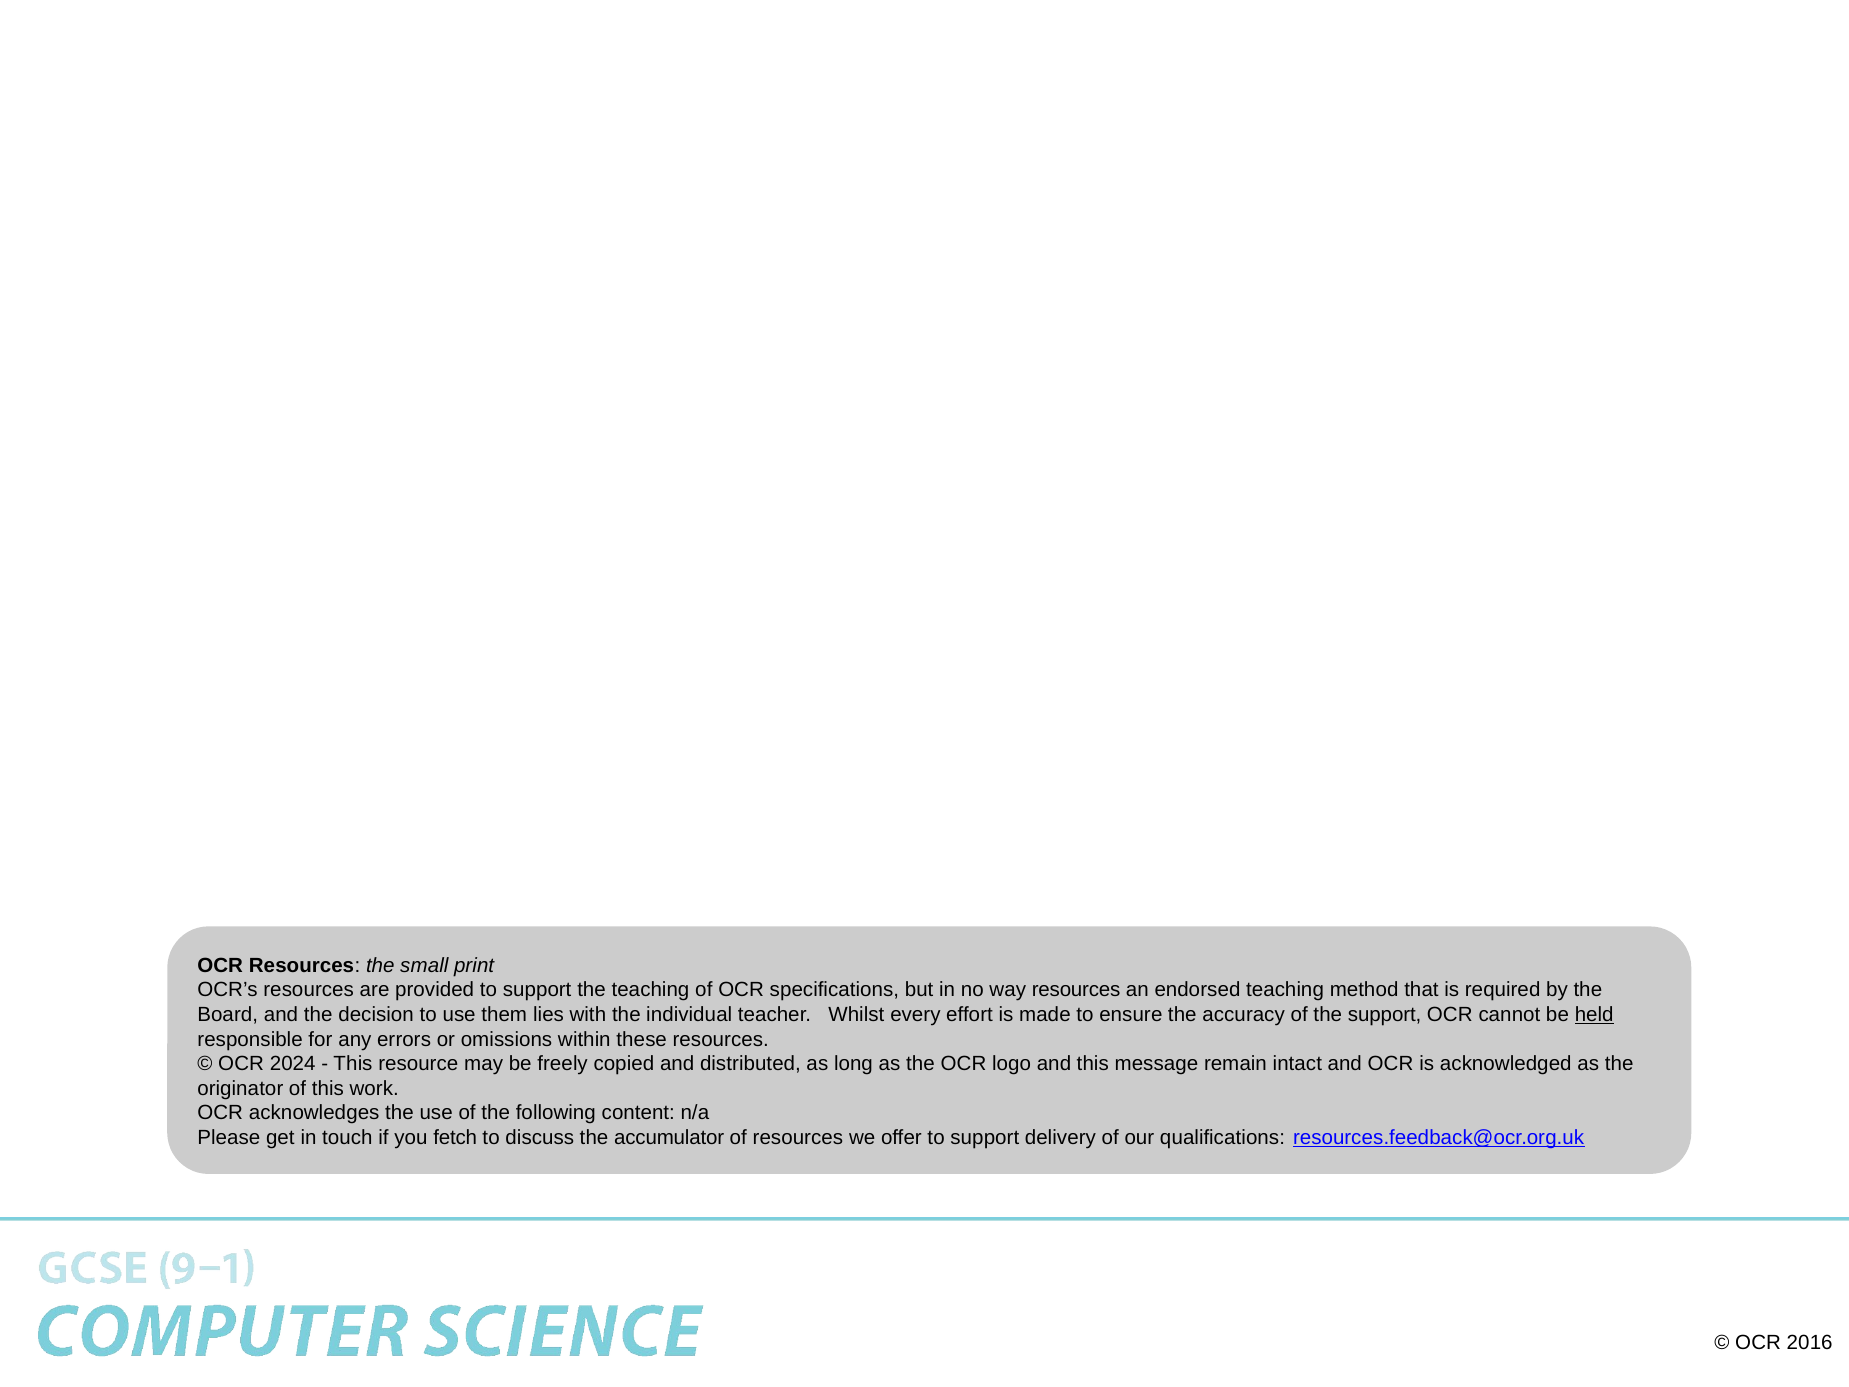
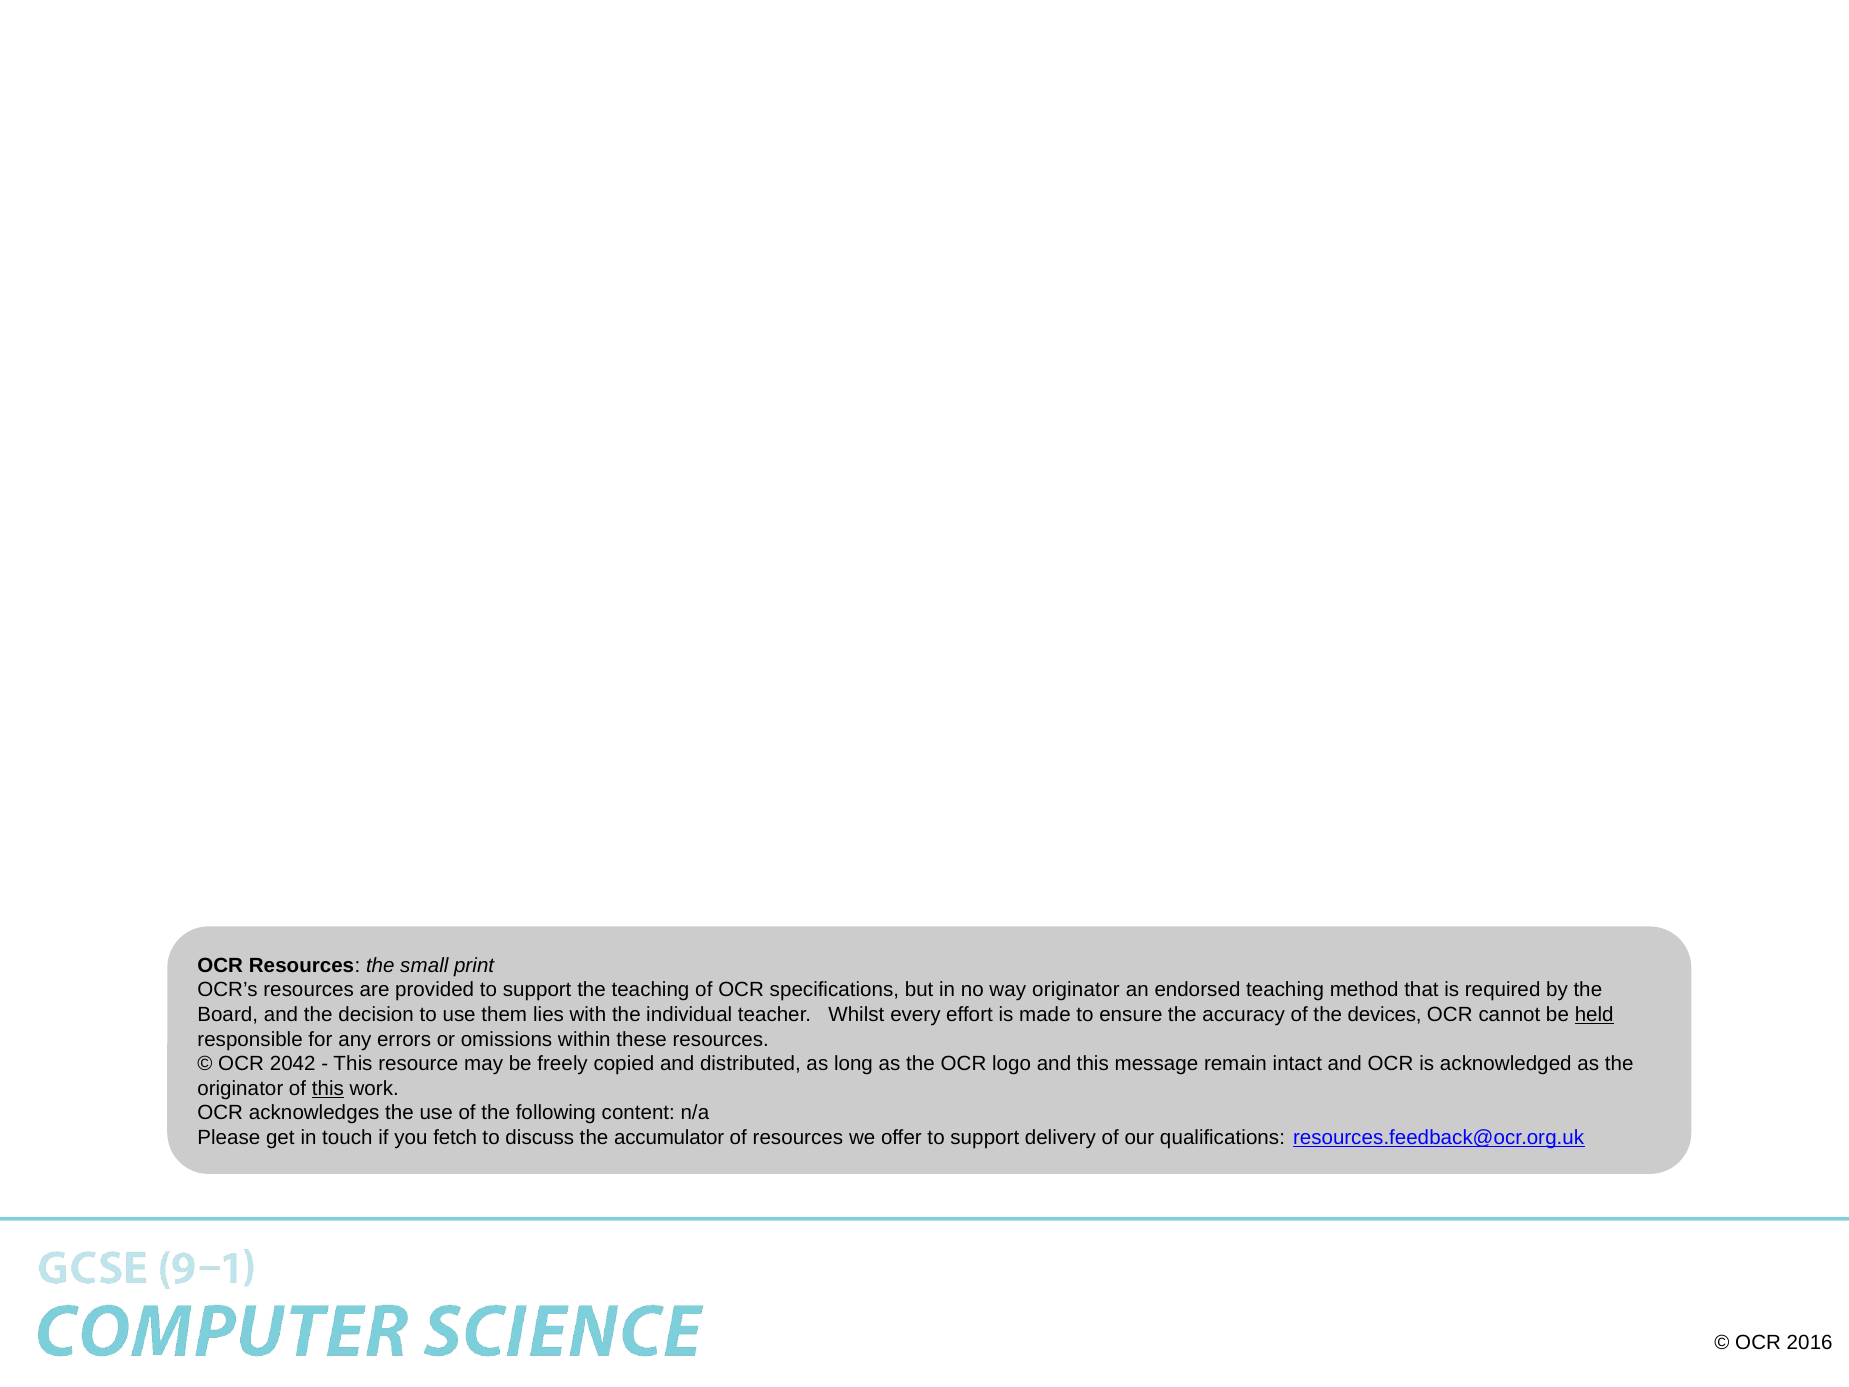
way resources: resources -> originator
the support: support -> devices
2024: 2024 -> 2042
this at (328, 1088) underline: none -> present
